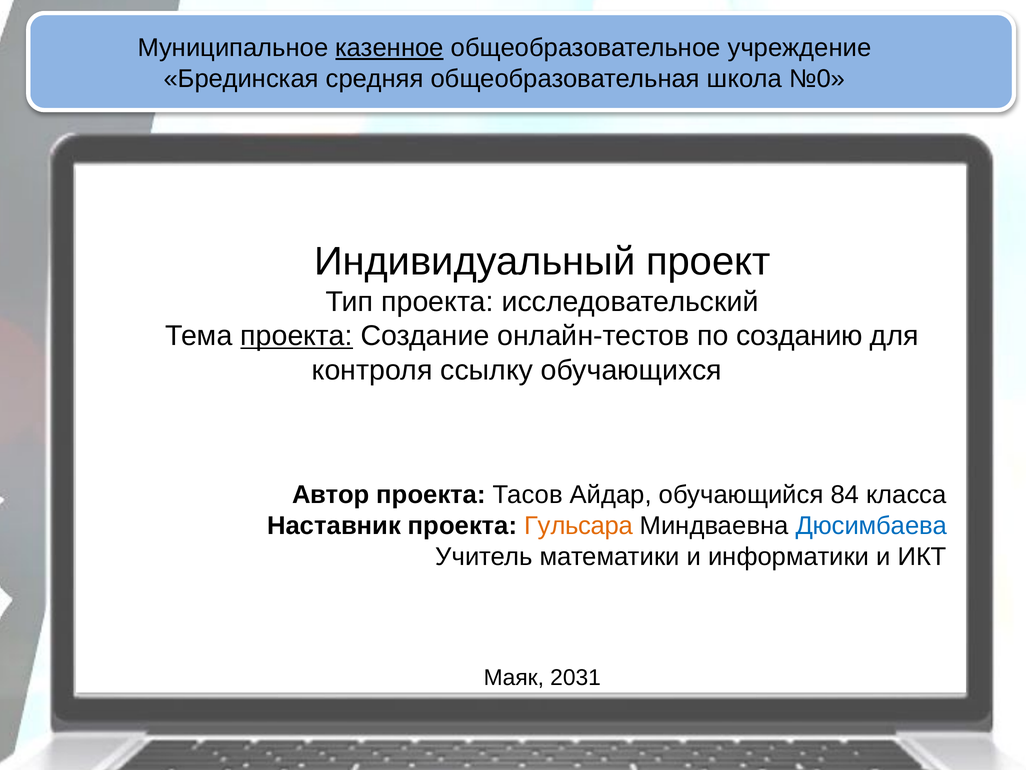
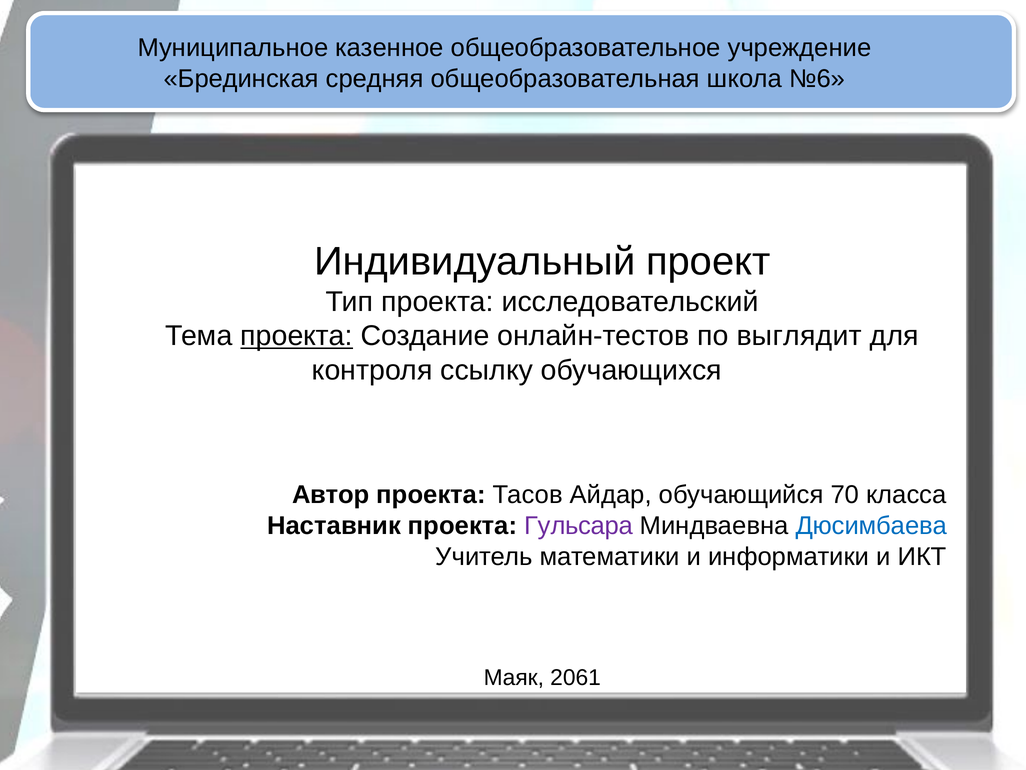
казенное underline: present -> none
№0: №0 -> №6
созданию: созданию -> выглядит
84: 84 -> 70
Гульсара colour: orange -> purple
2031: 2031 -> 2061
